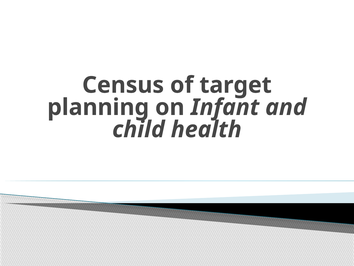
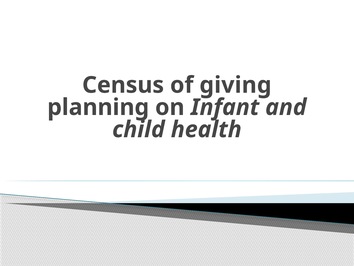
target: target -> giving
